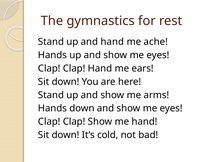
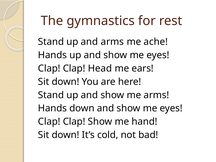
and hand: hand -> arms
Clap Hand: Hand -> Head
